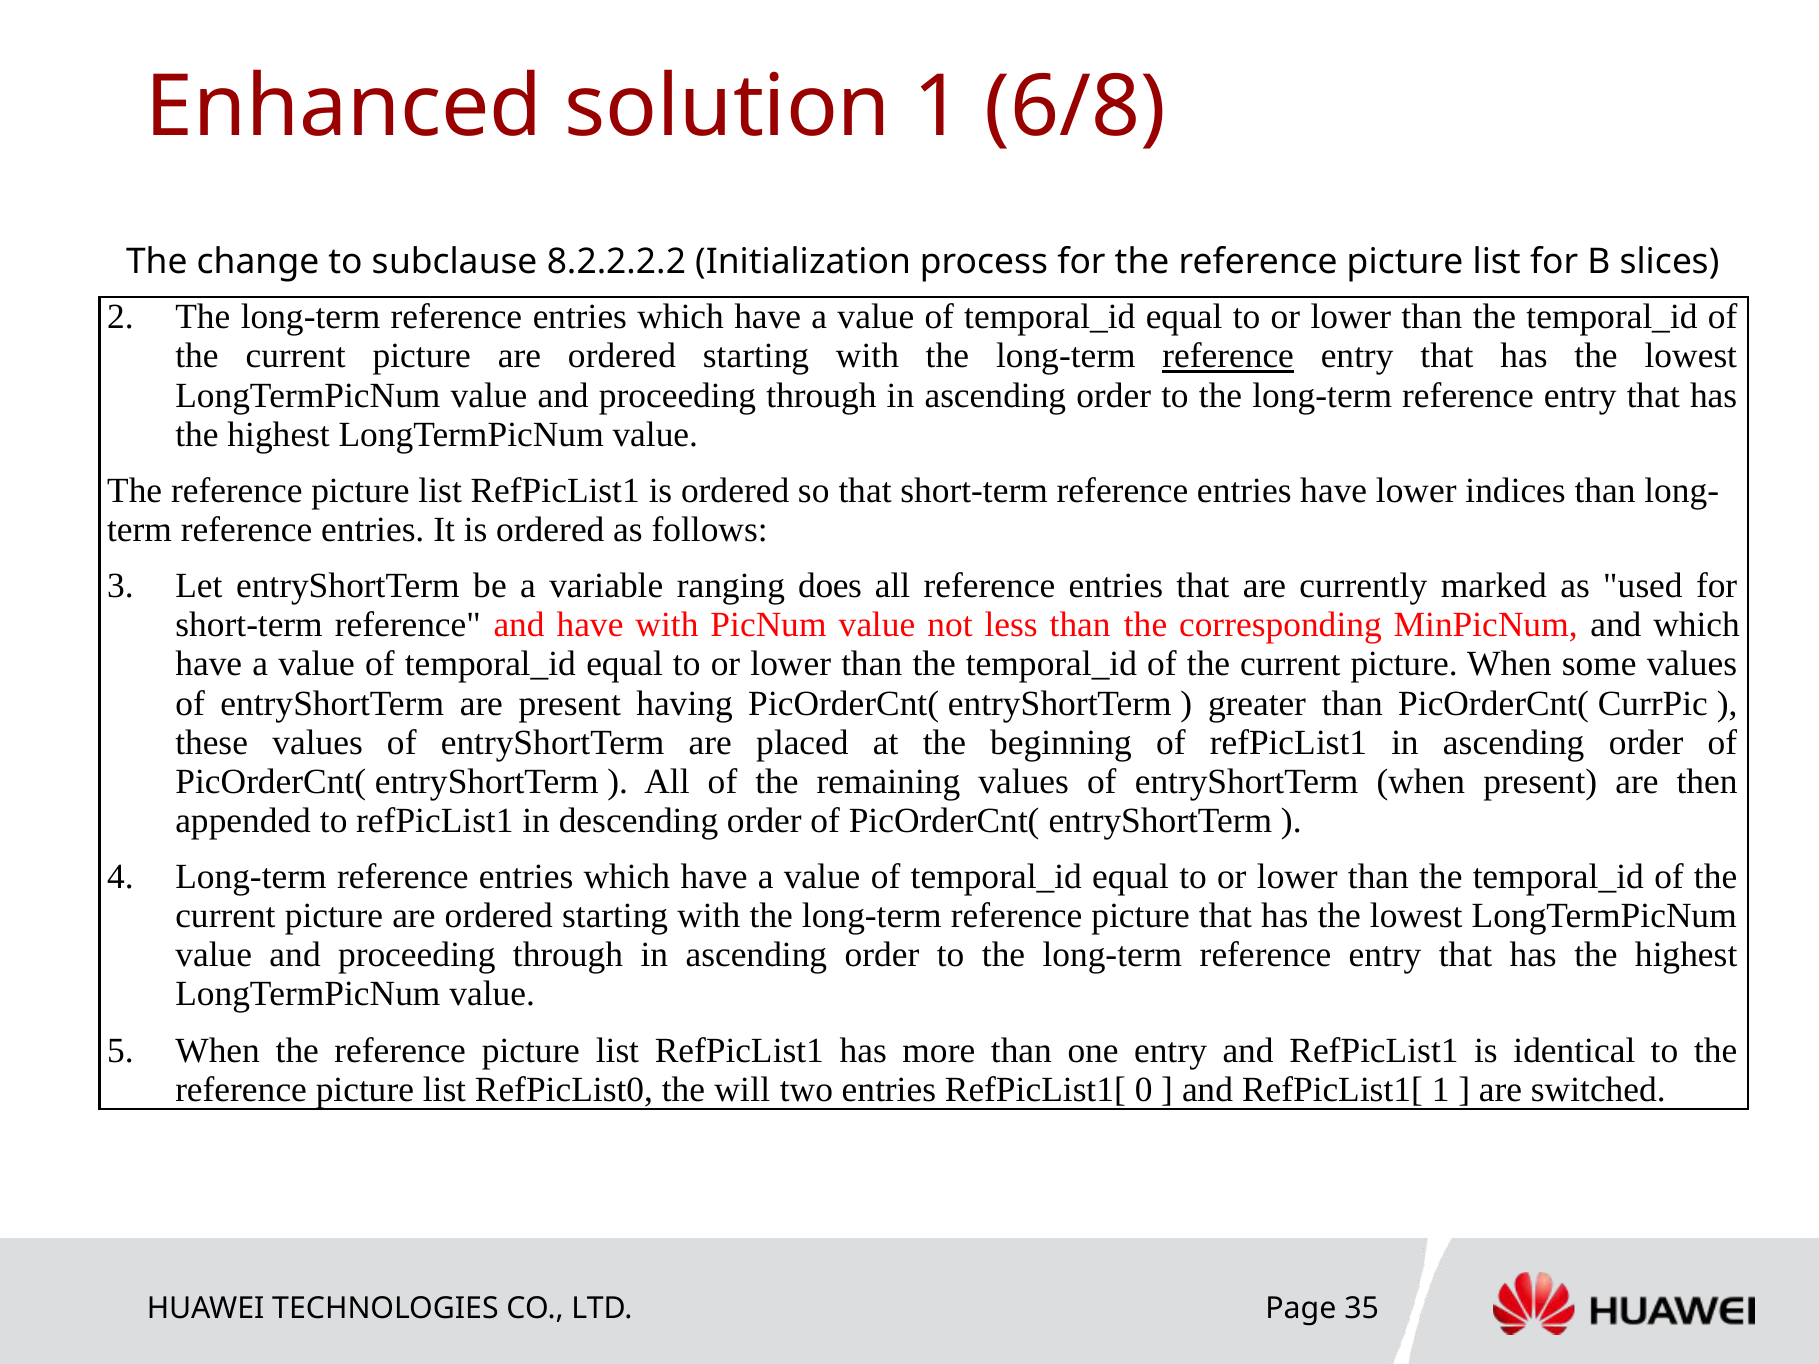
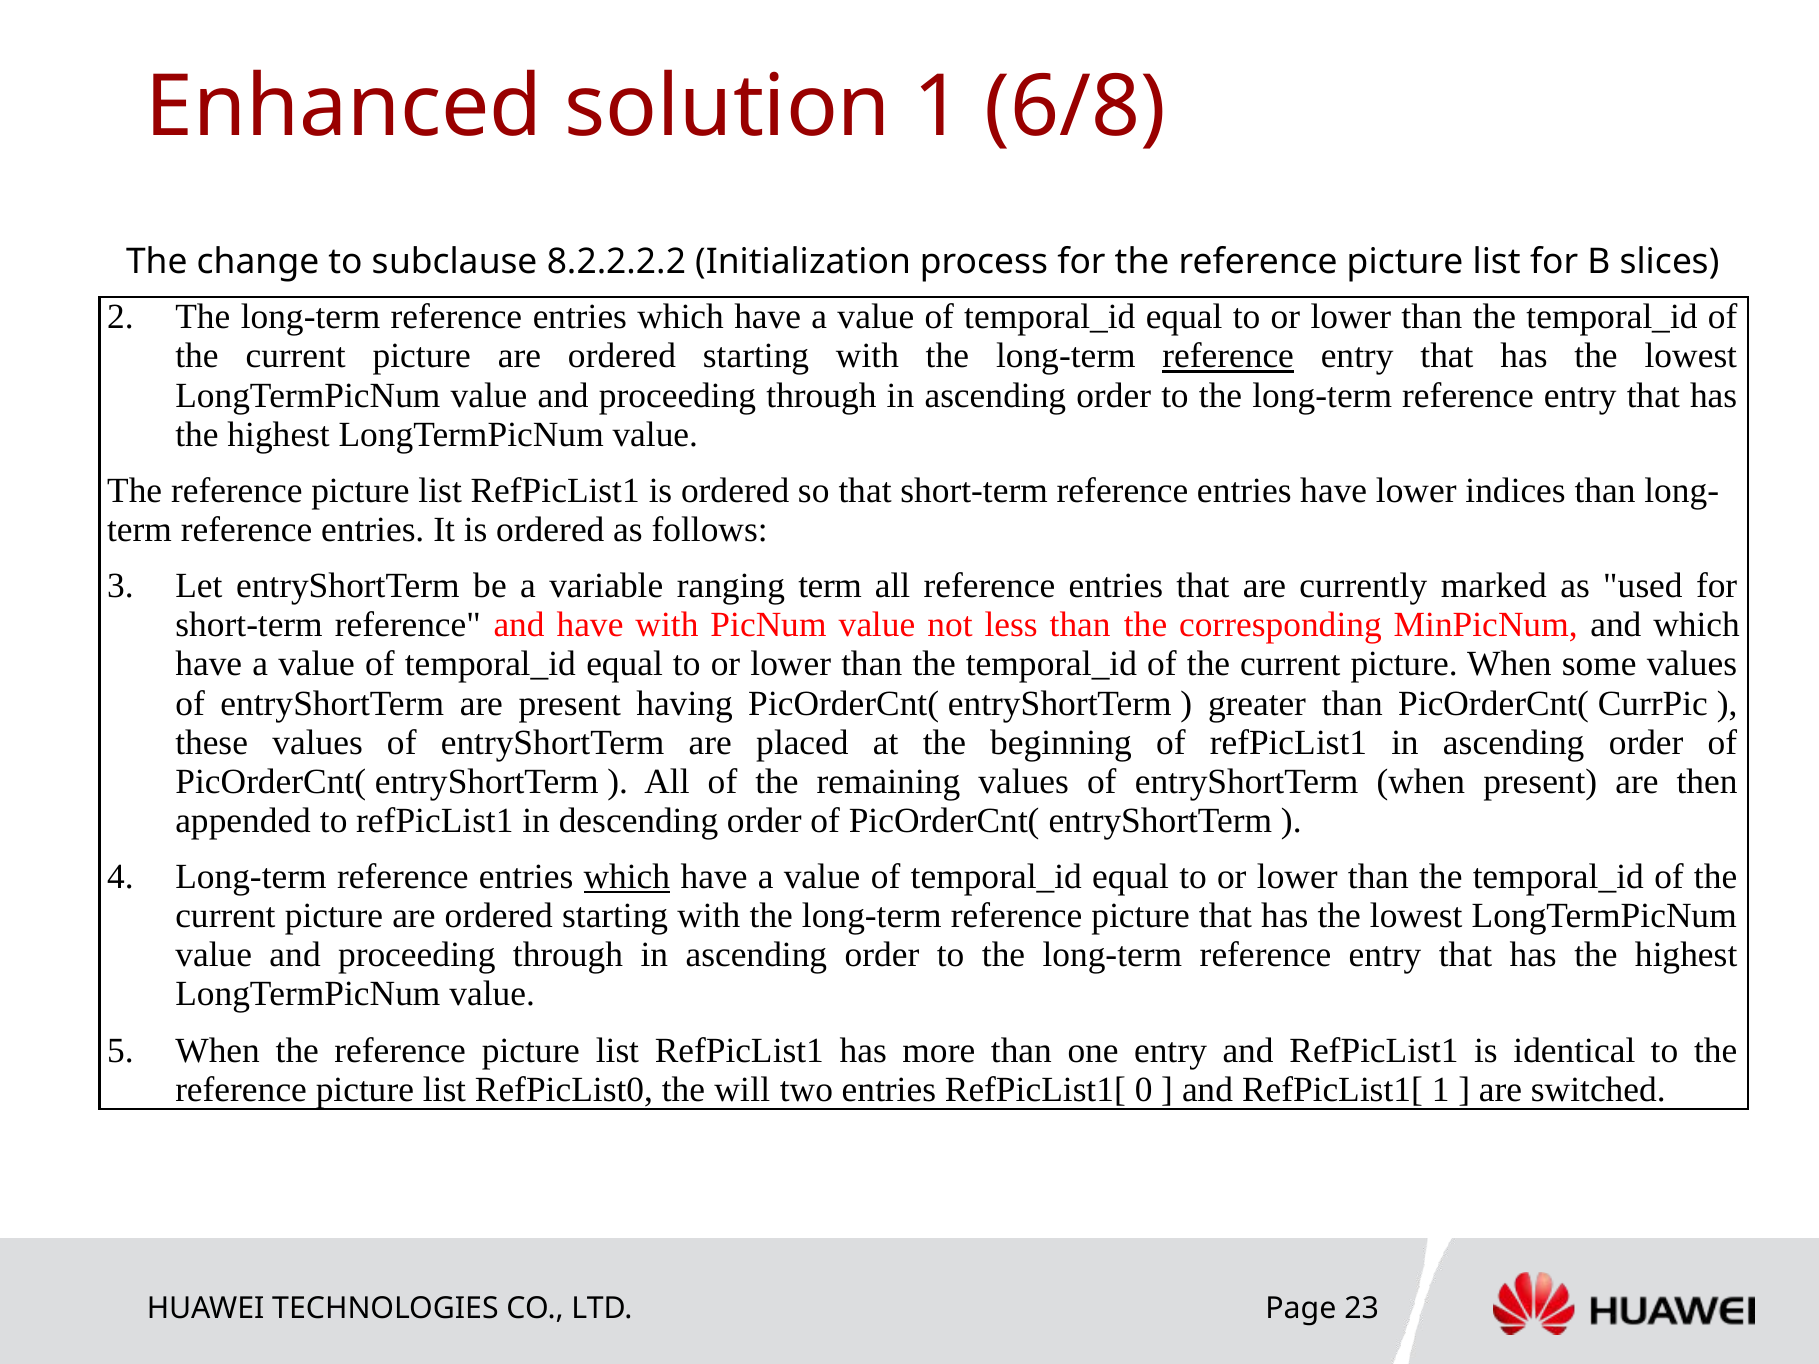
ranging does: does -> term
which at (627, 877) underline: none -> present
35: 35 -> 23
